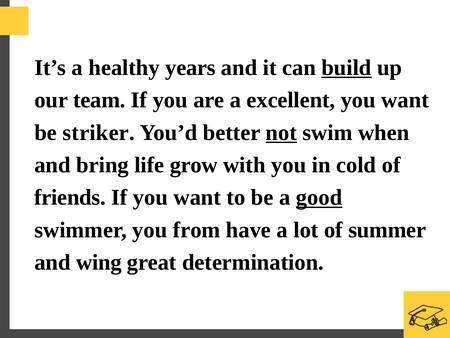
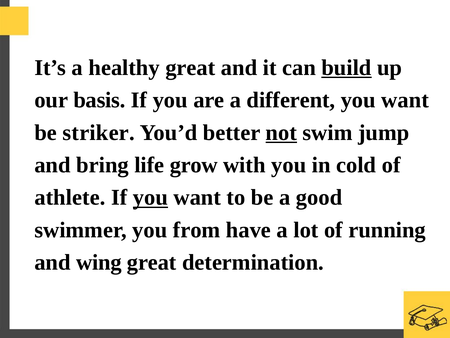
healthy years: years -> great
team: team -> basis
excellent: excellent -> different
when: when -> jump
friends: friends -> athlete
you at (150, 197) underline: none -> present
good underline: present -> none
summer: summer -> running
